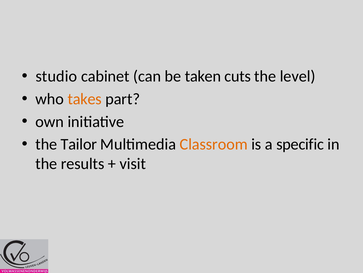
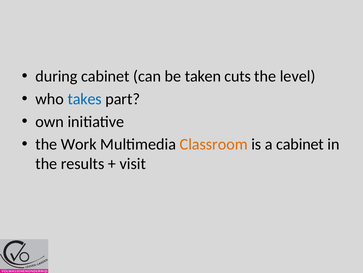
studio: studio -> during
takes colour: orange -> blue
Tailor: Tailor -> Work
a specific: specific -> cabinet
